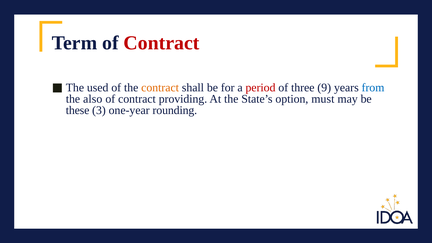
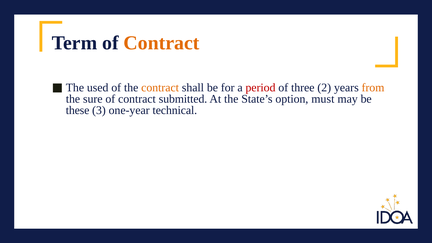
Contract at (162, 43) colour: red -> orange
9: 9 -> 2
from colour: blue -> orange
also: also -> sure
providing: providing -> submitted
rounding: rounding -> technical
